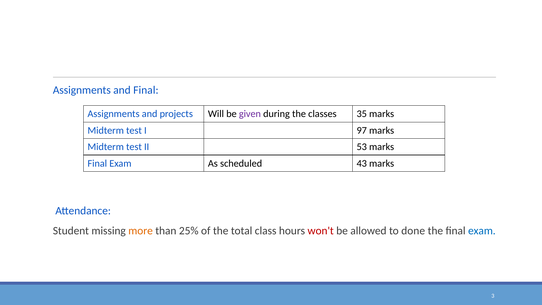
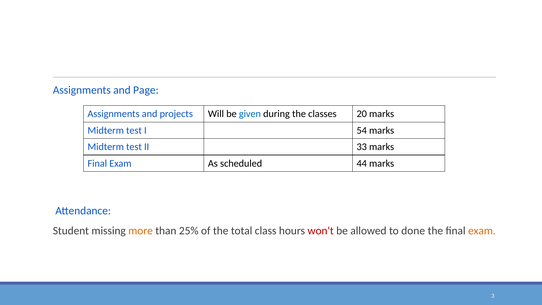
and Final: Final -> Page
given colour: purple -> blue
35: 35 -> 20
97: 97 -> 54
53: 53 -> 33
43: 43 -> 44
exam at (482, 231) colour: blue -> orange
